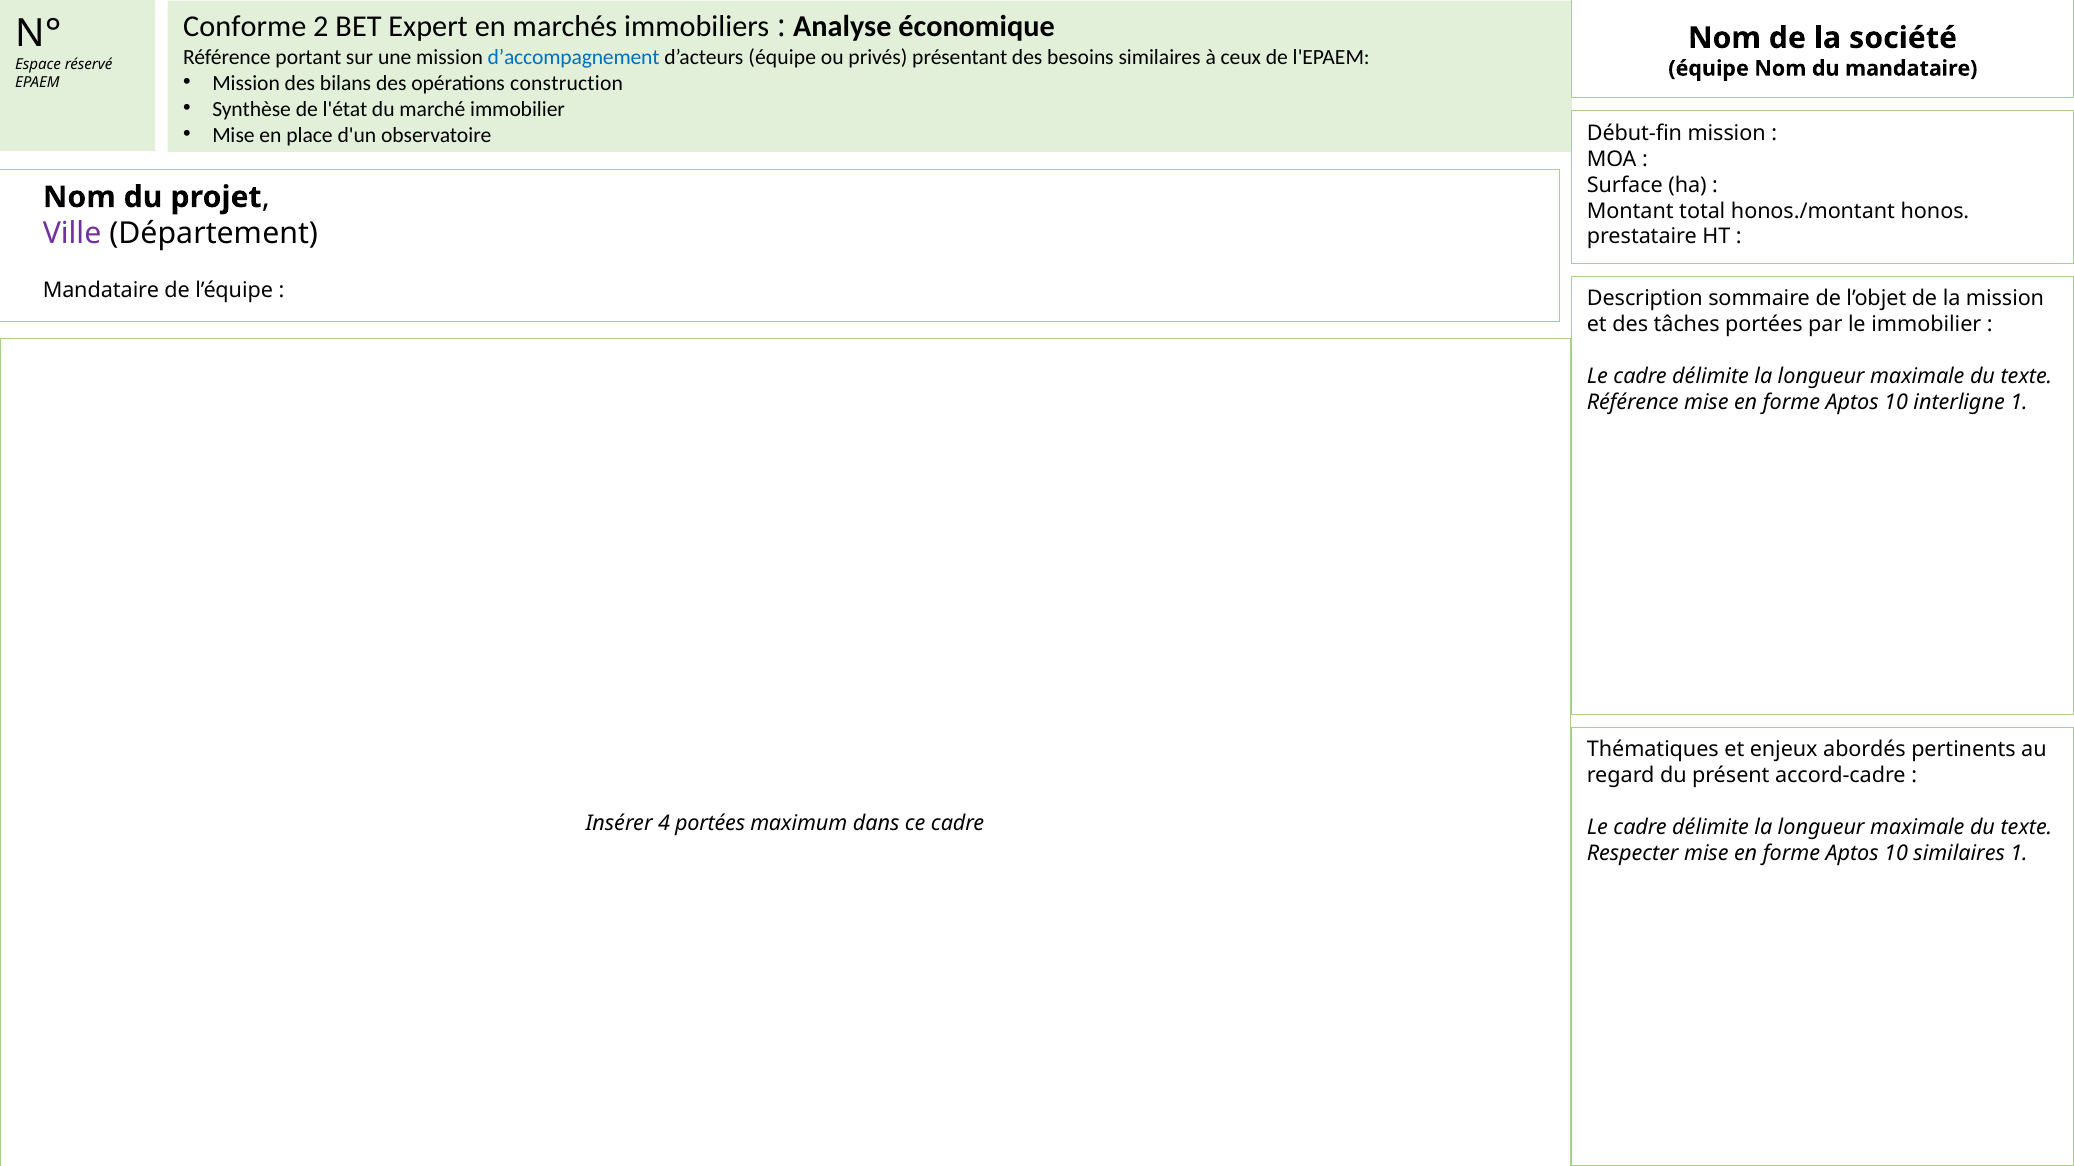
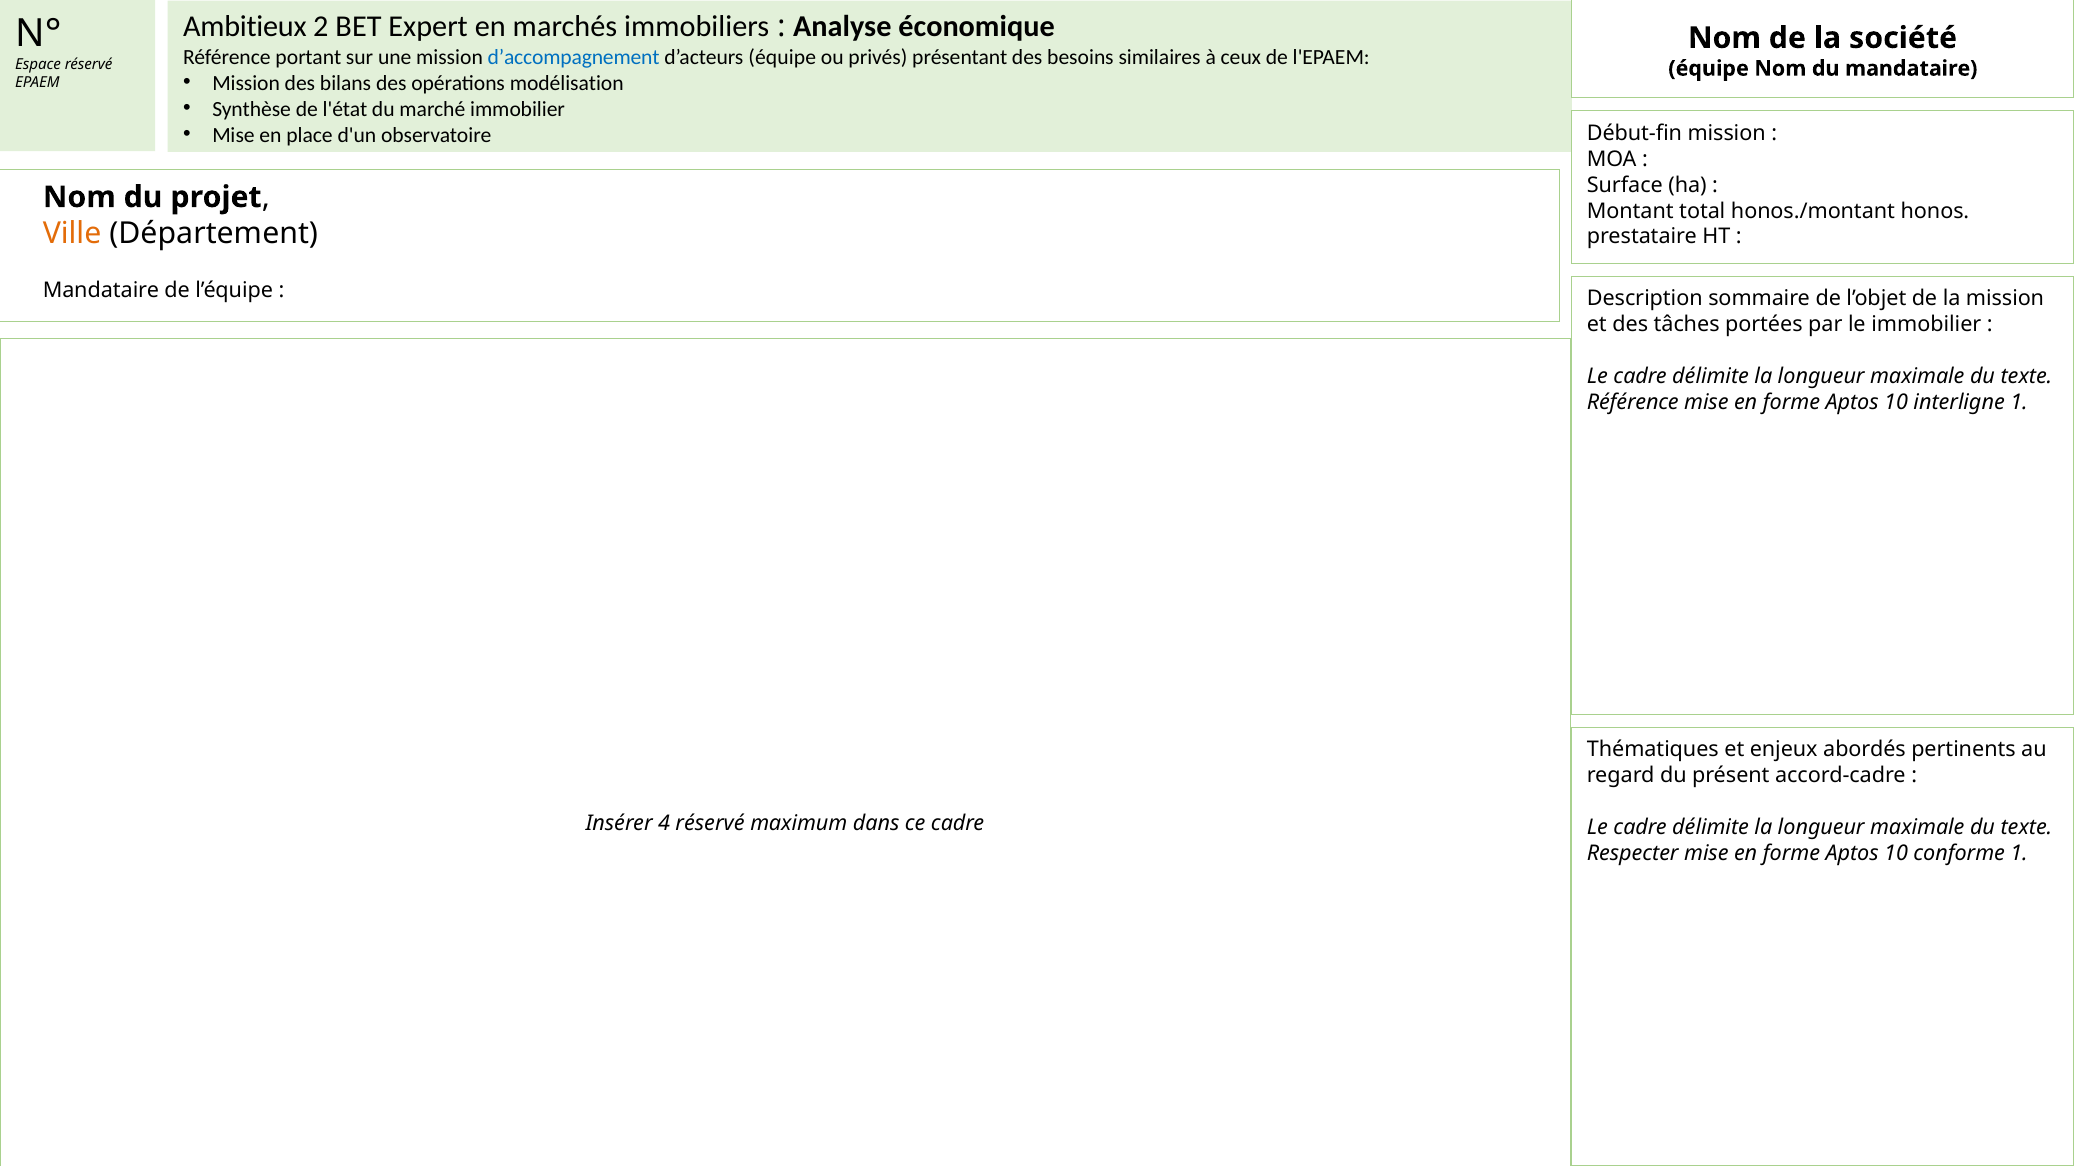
Conforme: Conforme -> Ambitieux
construction: construction -> modélisation
Ville colour: purple -> orange
4 portées: portées -> réservé
10 similaires: similaires -> conforme
